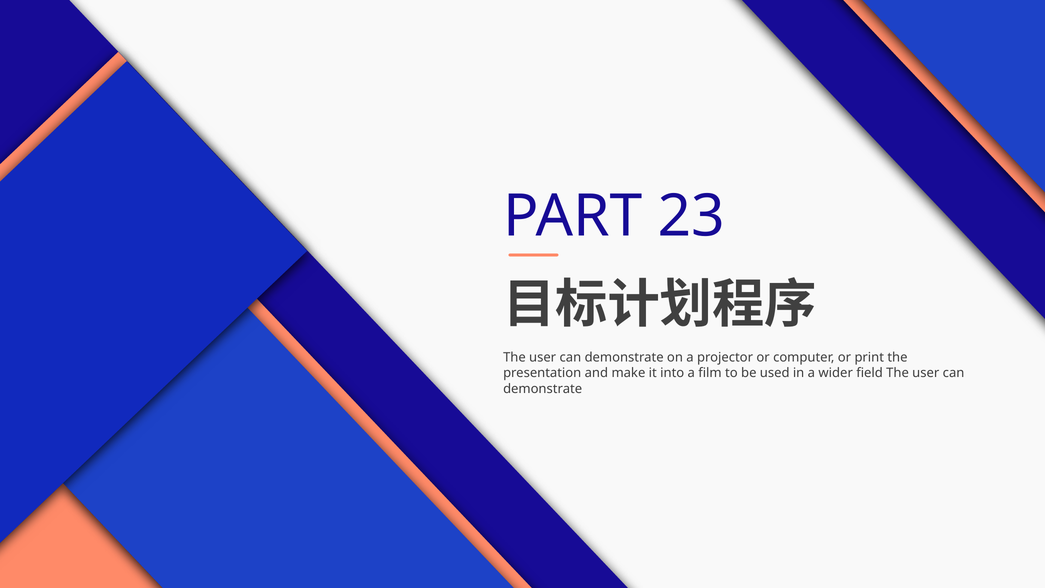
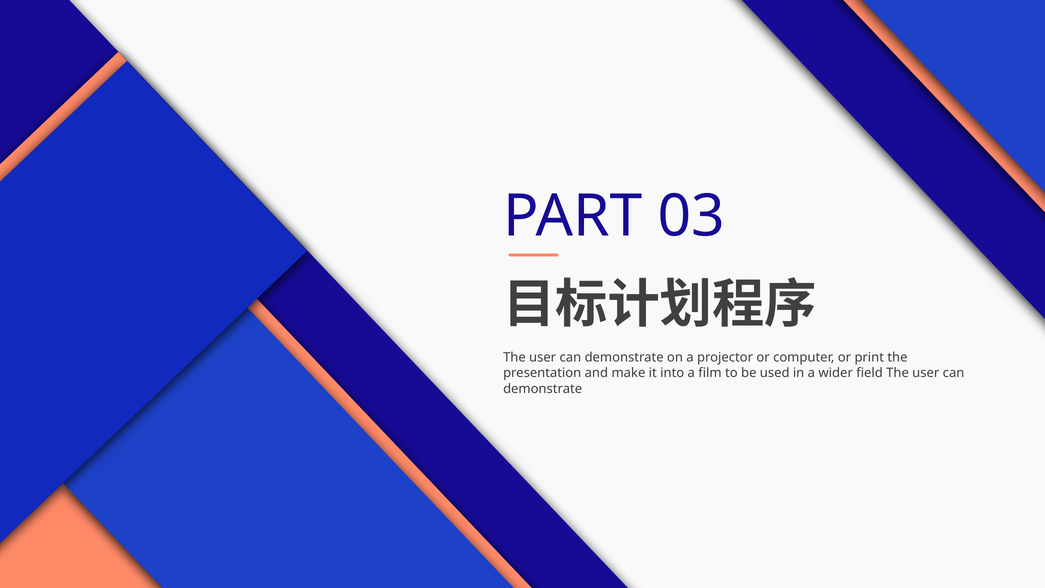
23: 23 -> 03
